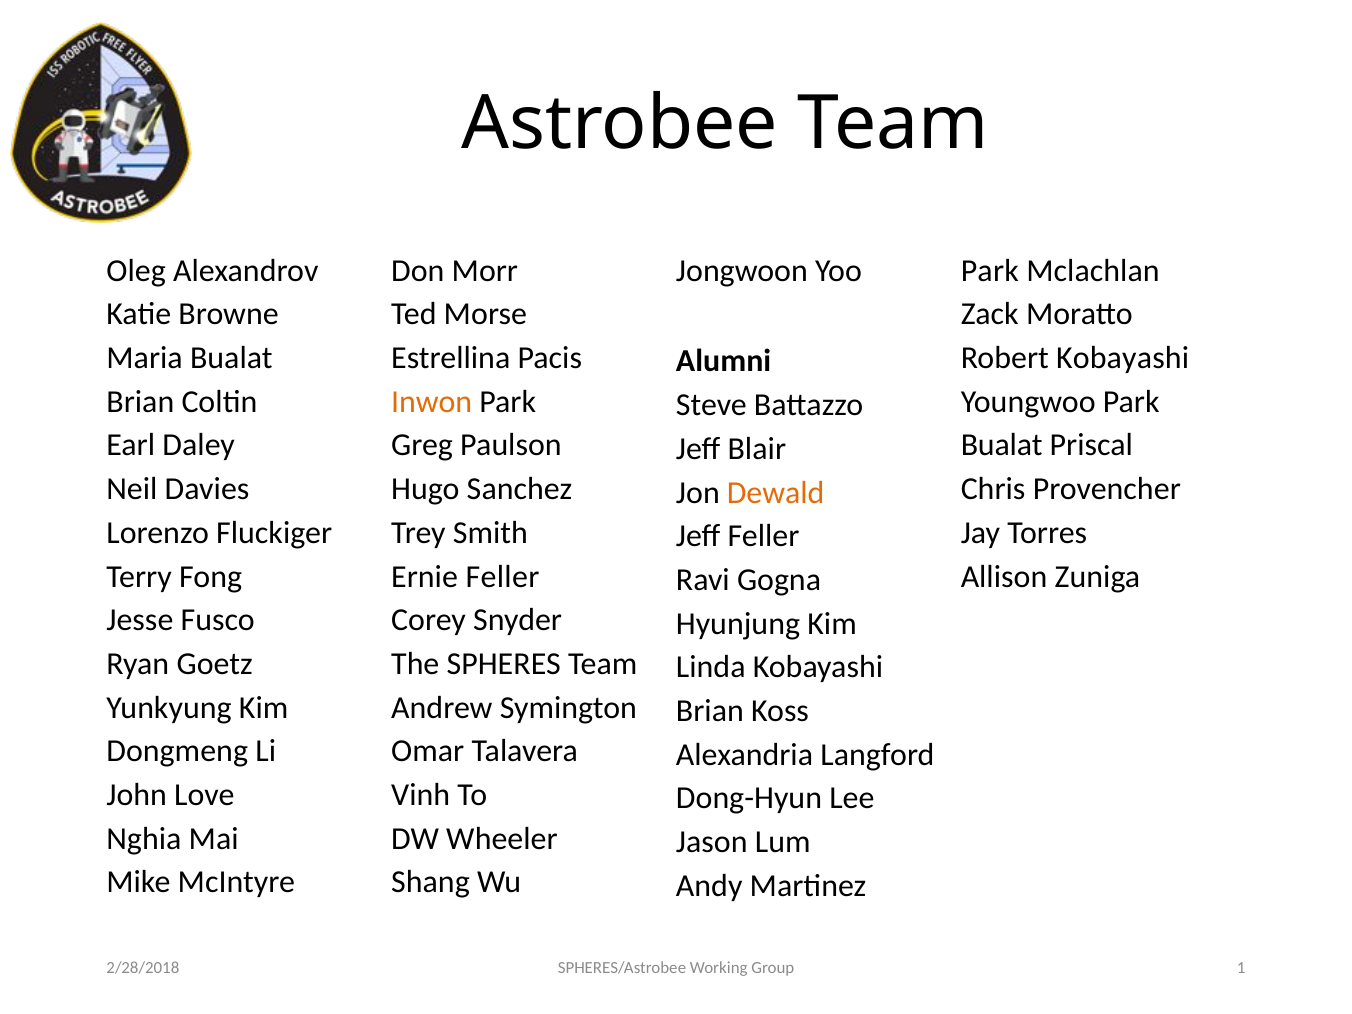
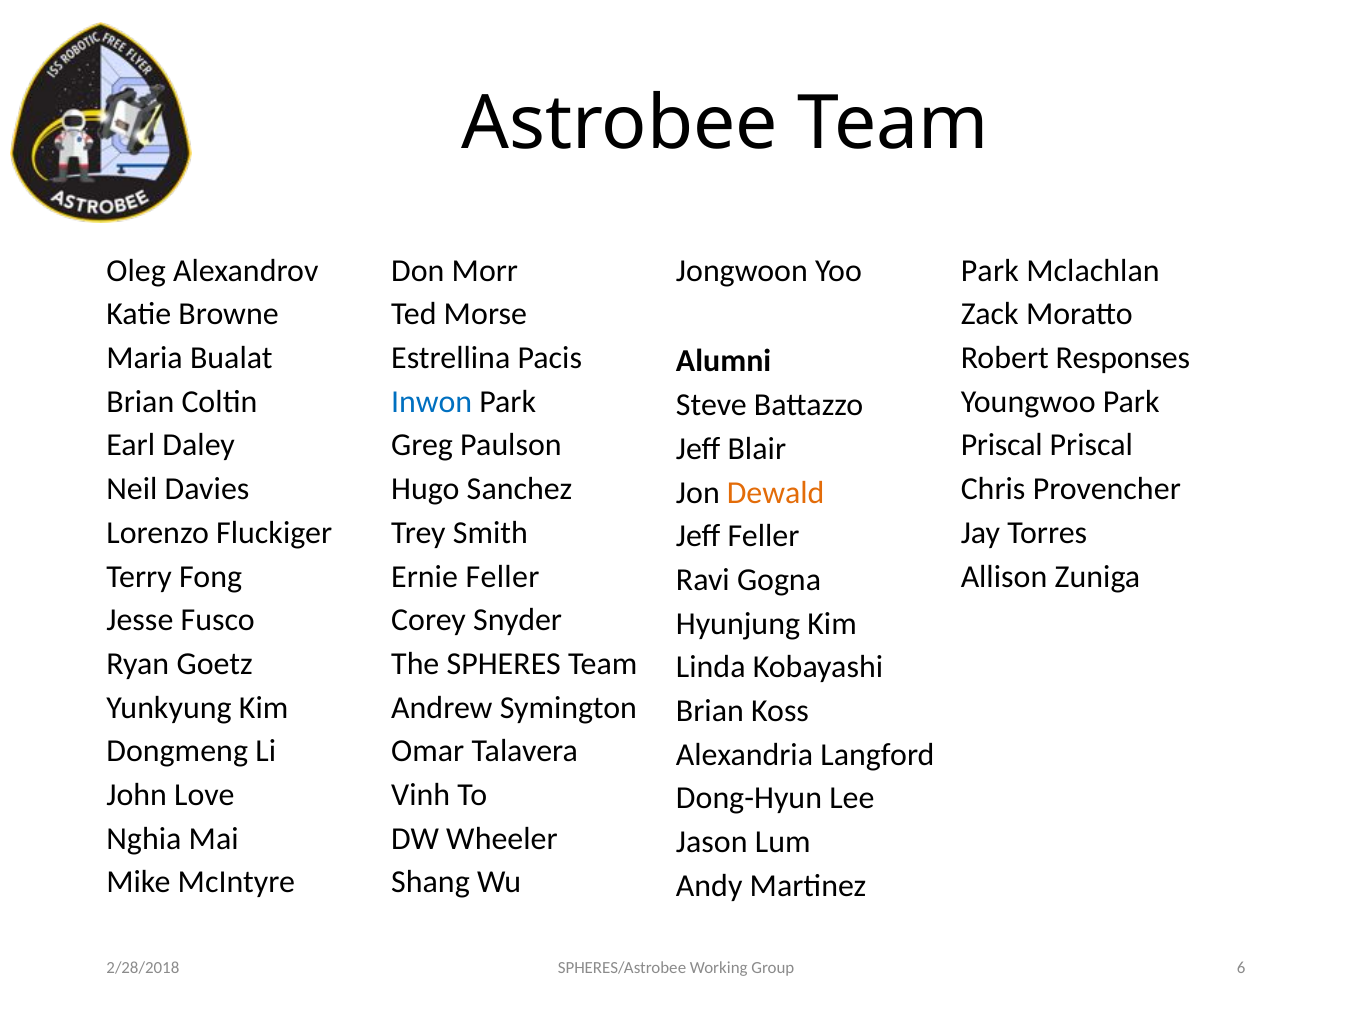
Robert Kobayashi: Kobayashi -> Responses
Inwon colour: orange -> blue
Bualat at (1002, 445): Bualat -> Priscal
1: 1 -> 6
